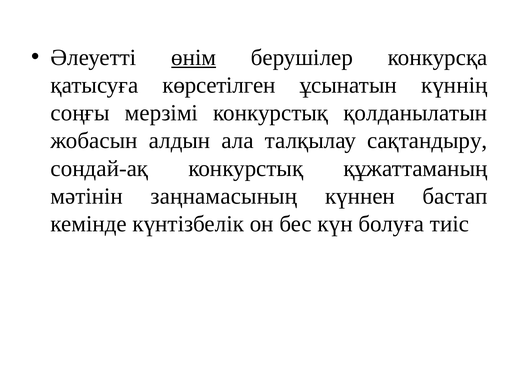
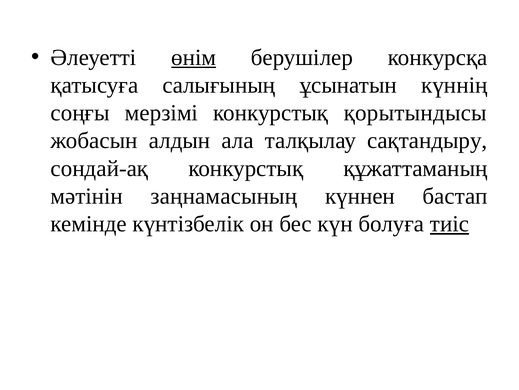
көрсетілген: көрсетілген -> салығының
қолданылатын: қолданылатын -> қорытындысы
тиіс underline: none -> present
